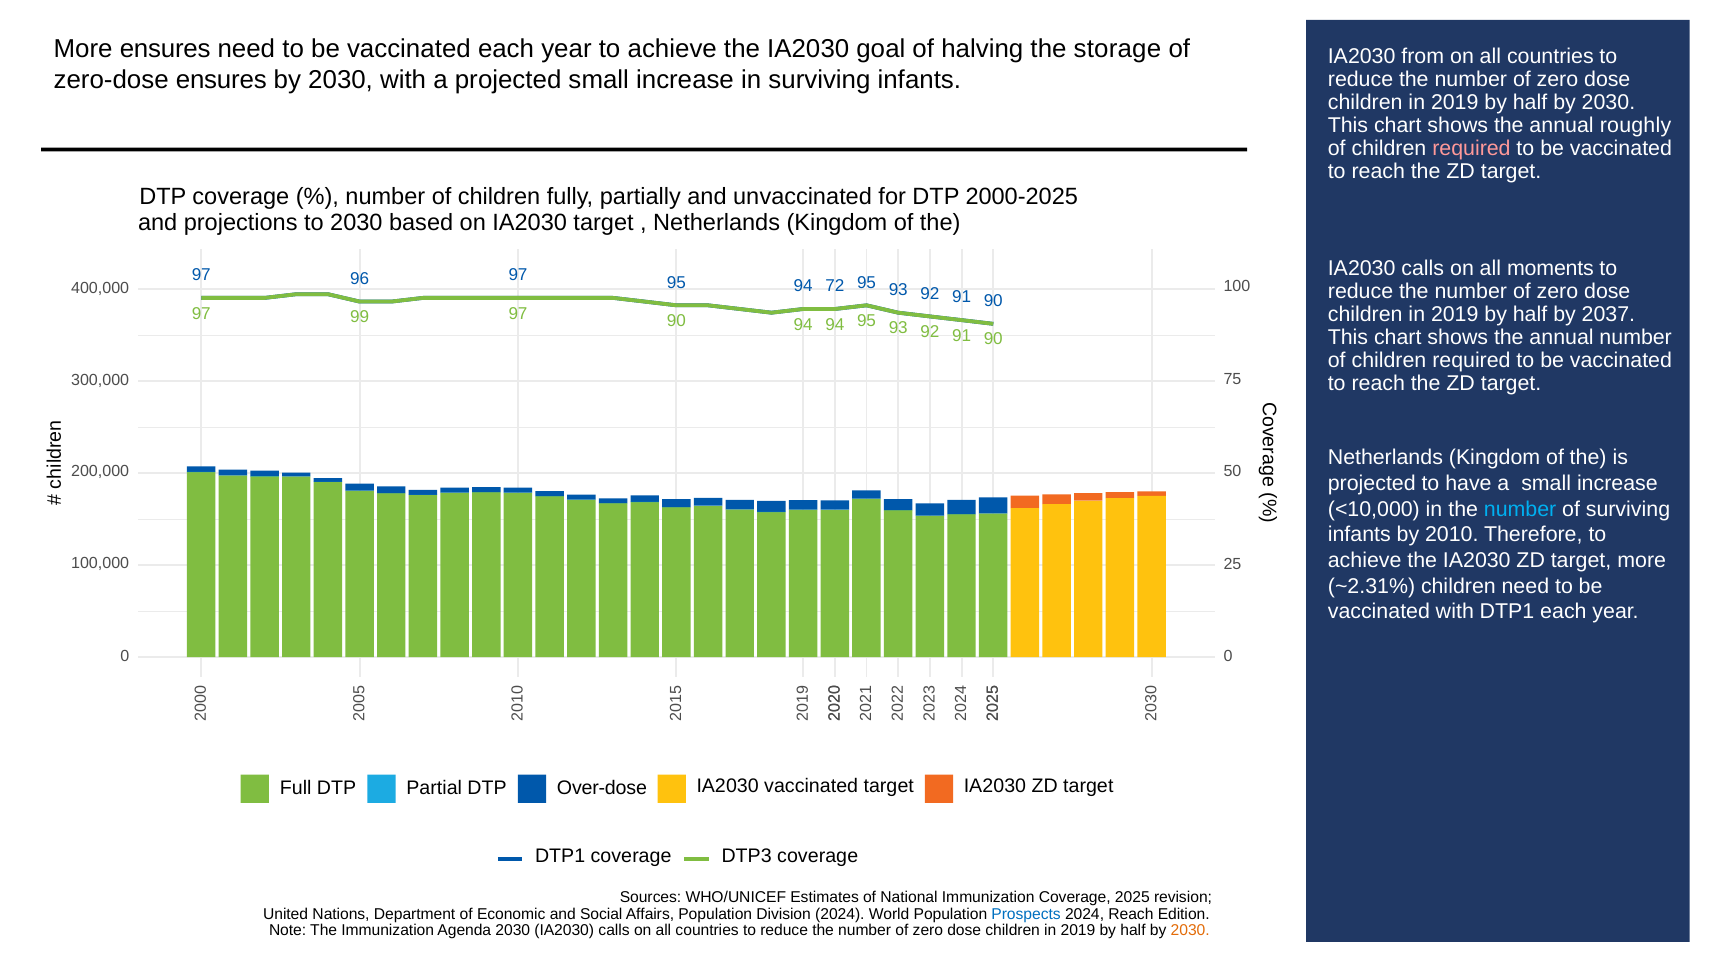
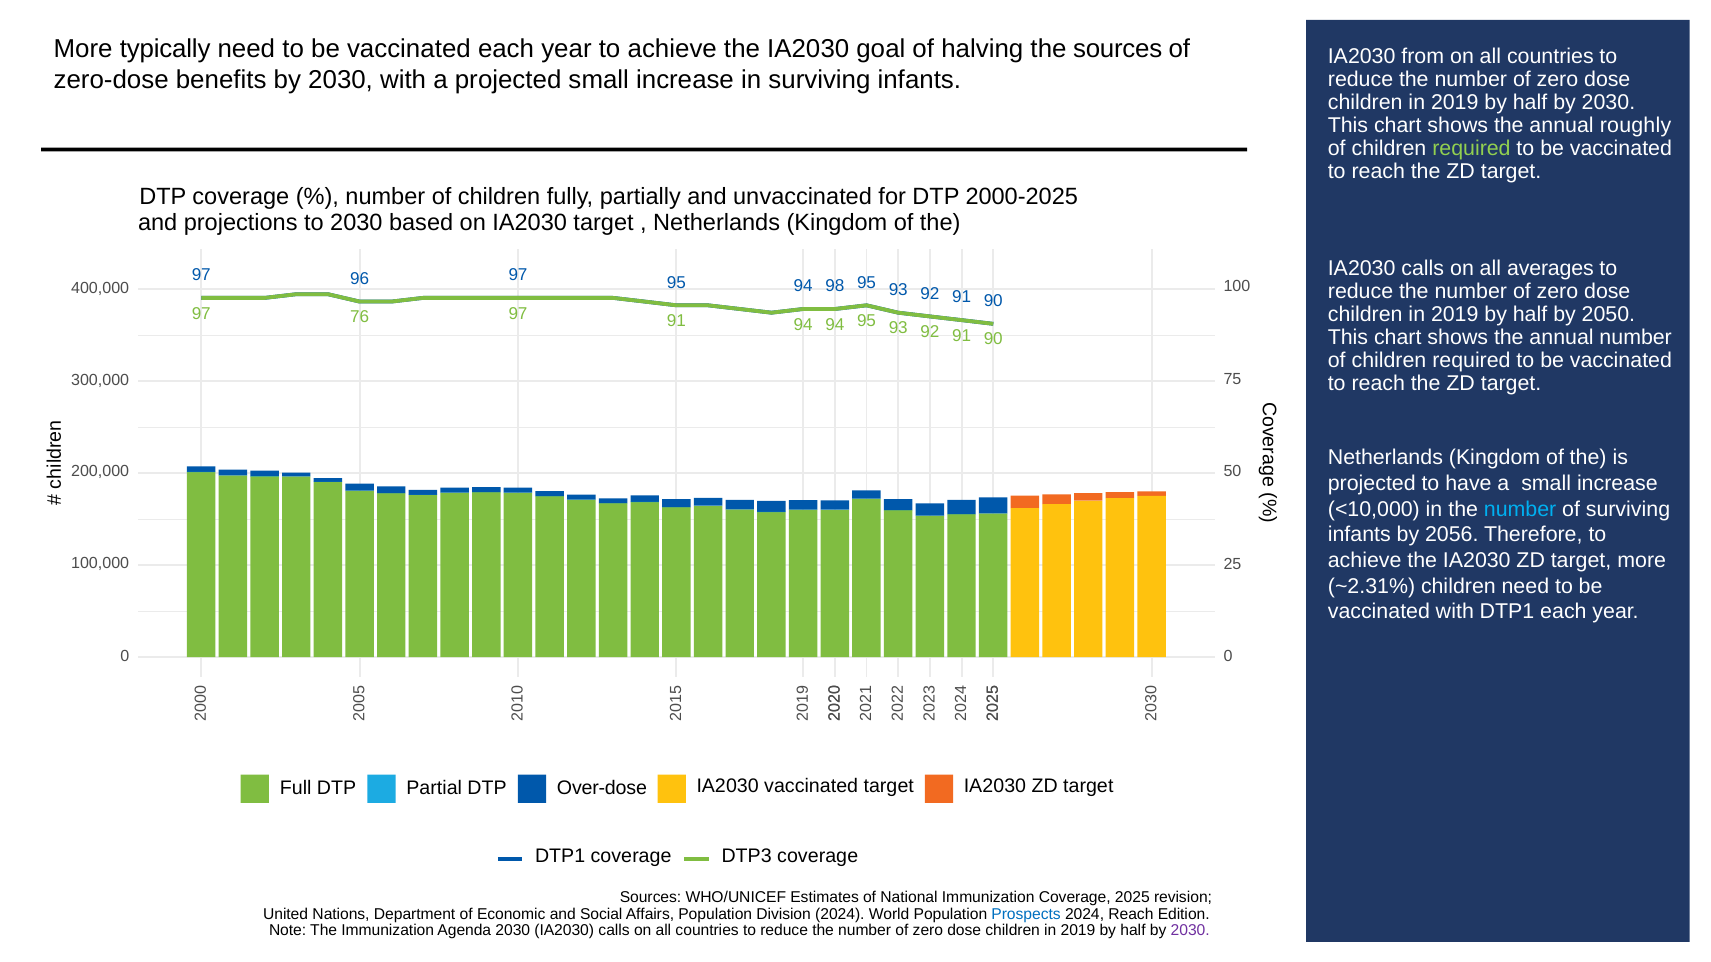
More ensures: ensures -> typically
halving the storage: storage -> sources
zero-dose ensures: ensures -> benefits
required at (1471, 149) colour: pink -> light green
moments: moments -> averages
72: 72 -> 98
2037: 2037 -> 2050
99: 99 -> 76
97 90: 90 -> 91
2010: 2010 -> 2056
2030 at (1190, 931) colour: orange -> purple
